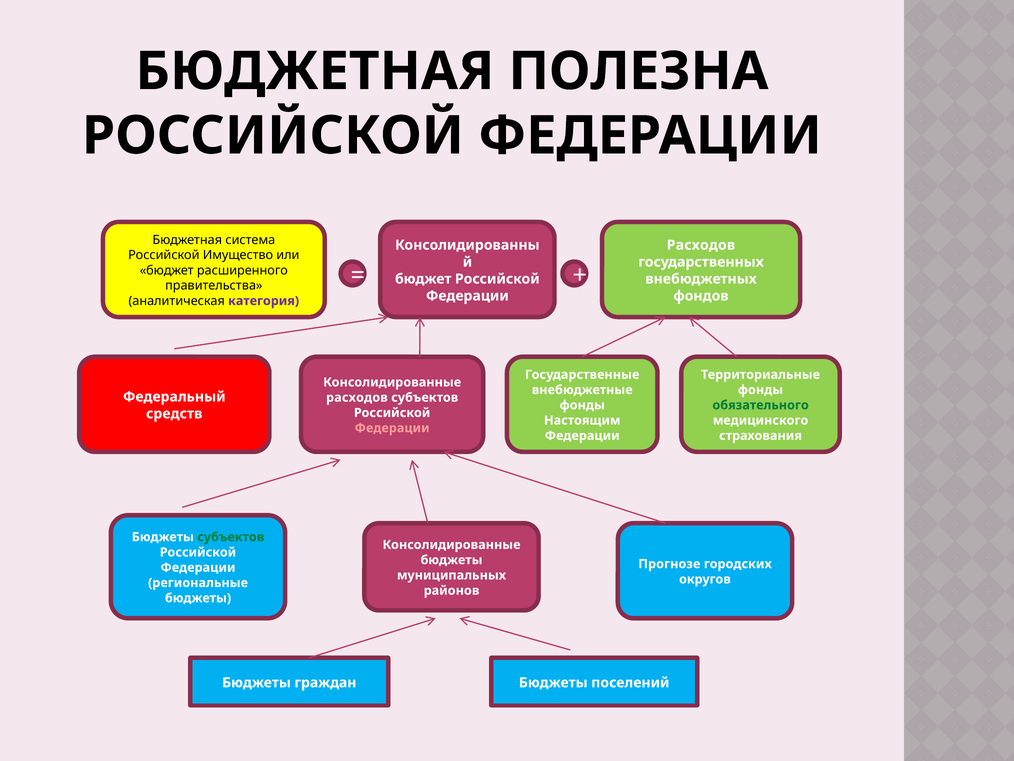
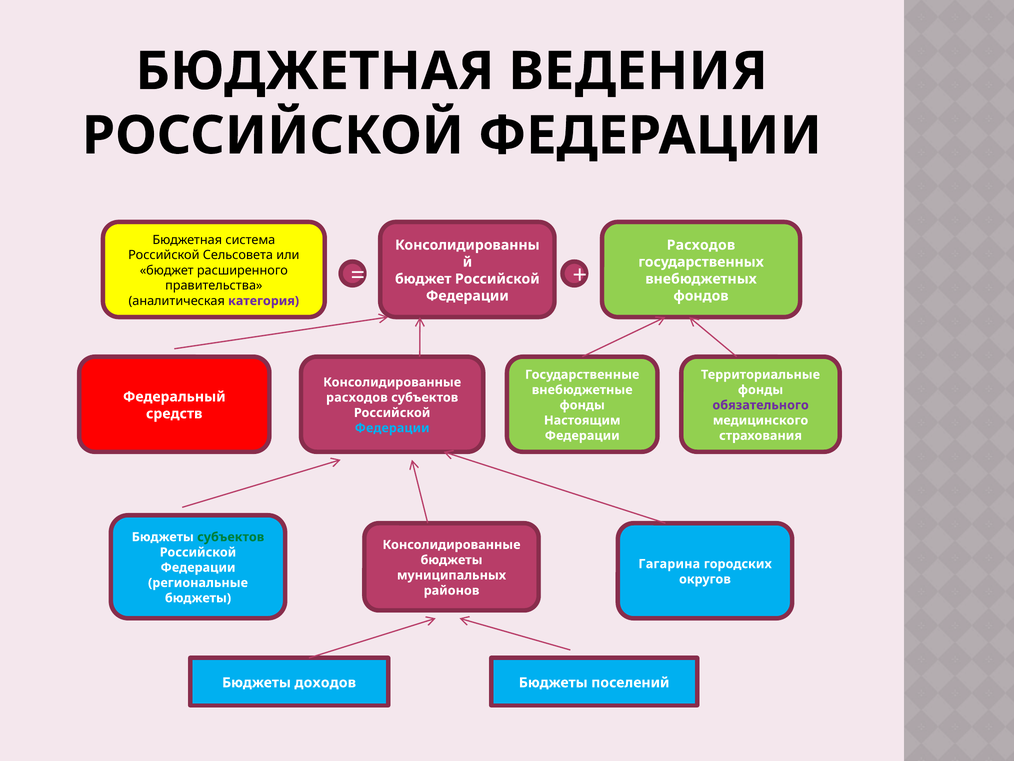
ПОЛЕЗНА: ПОЛЕЗНА -> ВЕДЕНИЯ
Имущество: Имущество -> Сельсовета
обязательного colour: green -> purple
Федерации at (392, 428) colour: pink -> light blue
Прогнозе: Прогнозе -> Гагарина
граждан: граждан -> доходов
